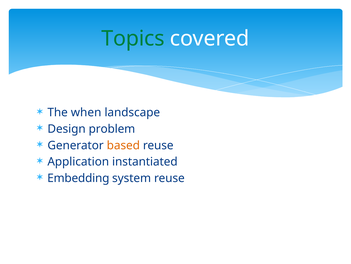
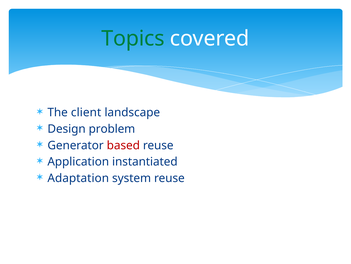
when: when -> client
based colour: orange -> red
Embedding: Embedding -> Adaptation
